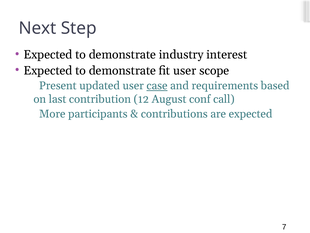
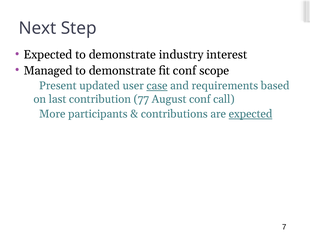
Expected at (48, 70): Expected -> Managed
fit user: user -> conf
12: 12 -> 77
expected at (251, 114) underline: none -> present
